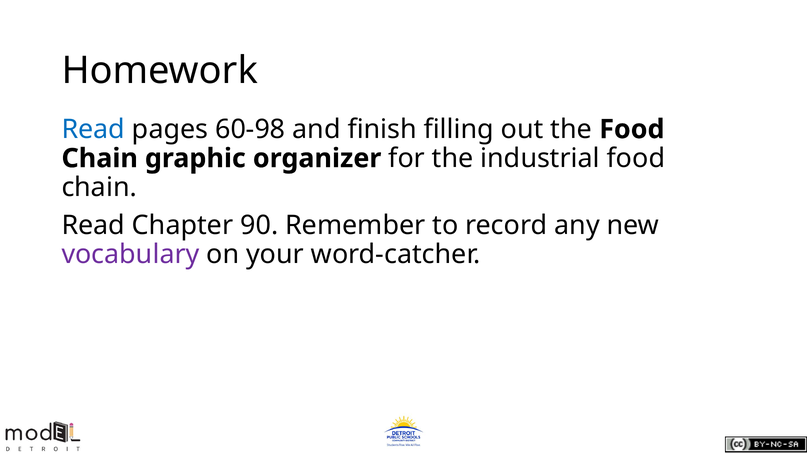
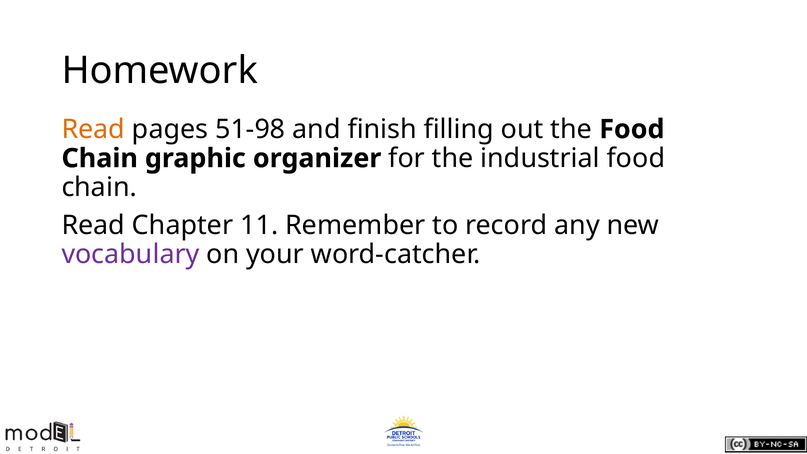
Read at (93, 129) colour: blue -> orange
60-98: 60-98 -> 51-98
90: 90 -> 11
